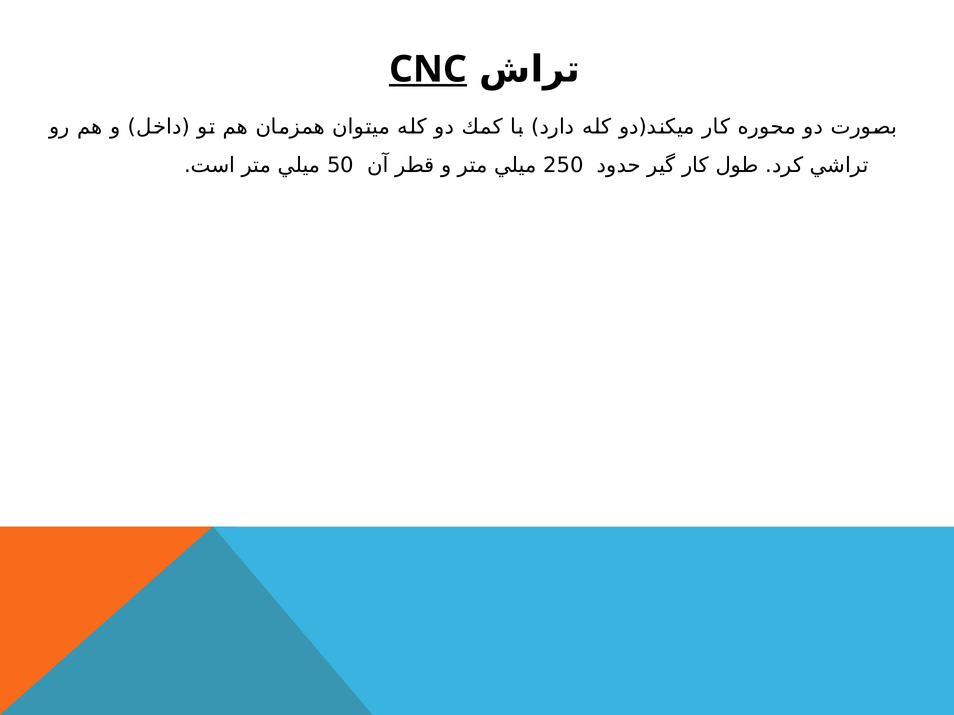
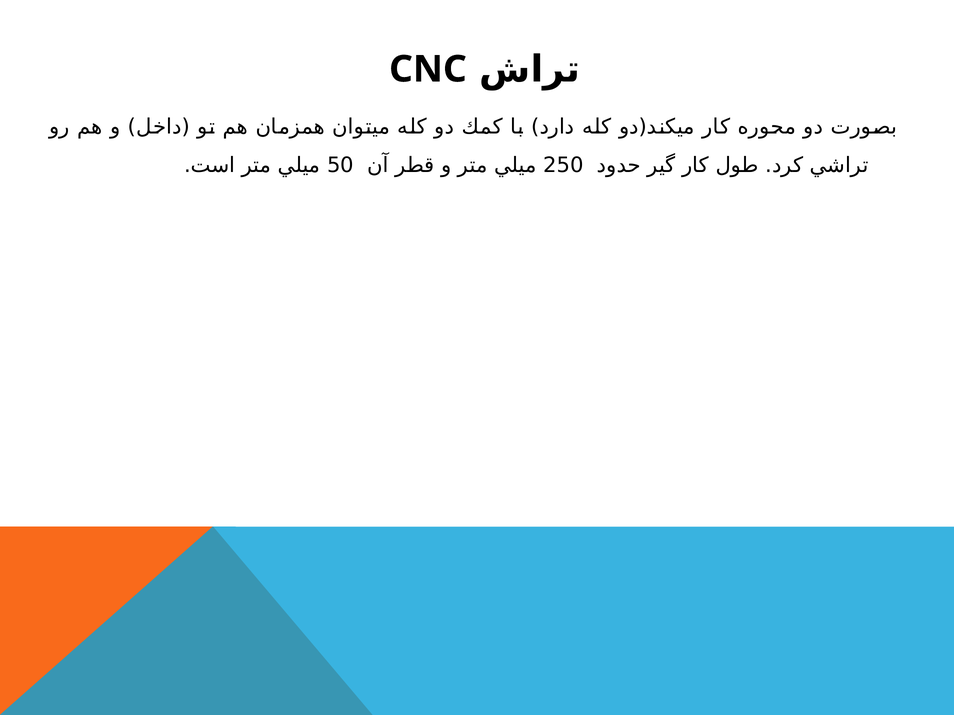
CNC underline: present -> none
